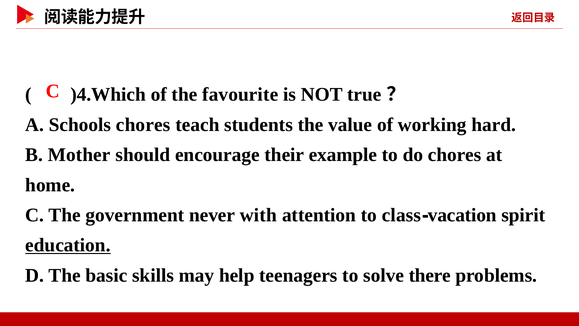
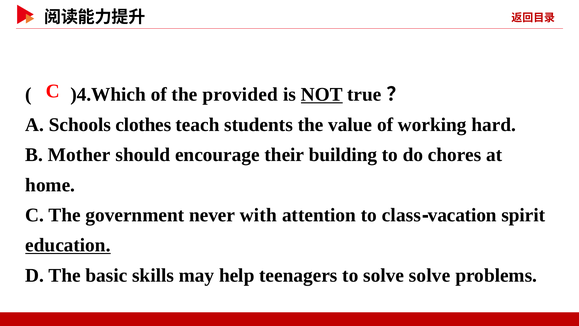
favourite: favourite -> provided
NOT underline: none -> present
Schools chores: chores -> clothes
example: example -> building
solve there: there -> solve
